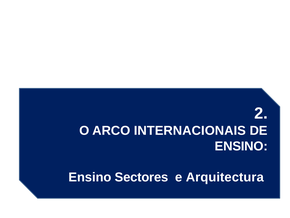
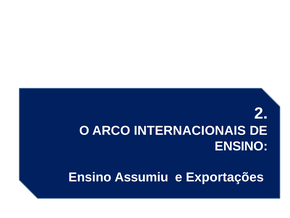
Sectores: Sectores -> Assumiu
Arquitectura: Arquitectura -> Exportações
